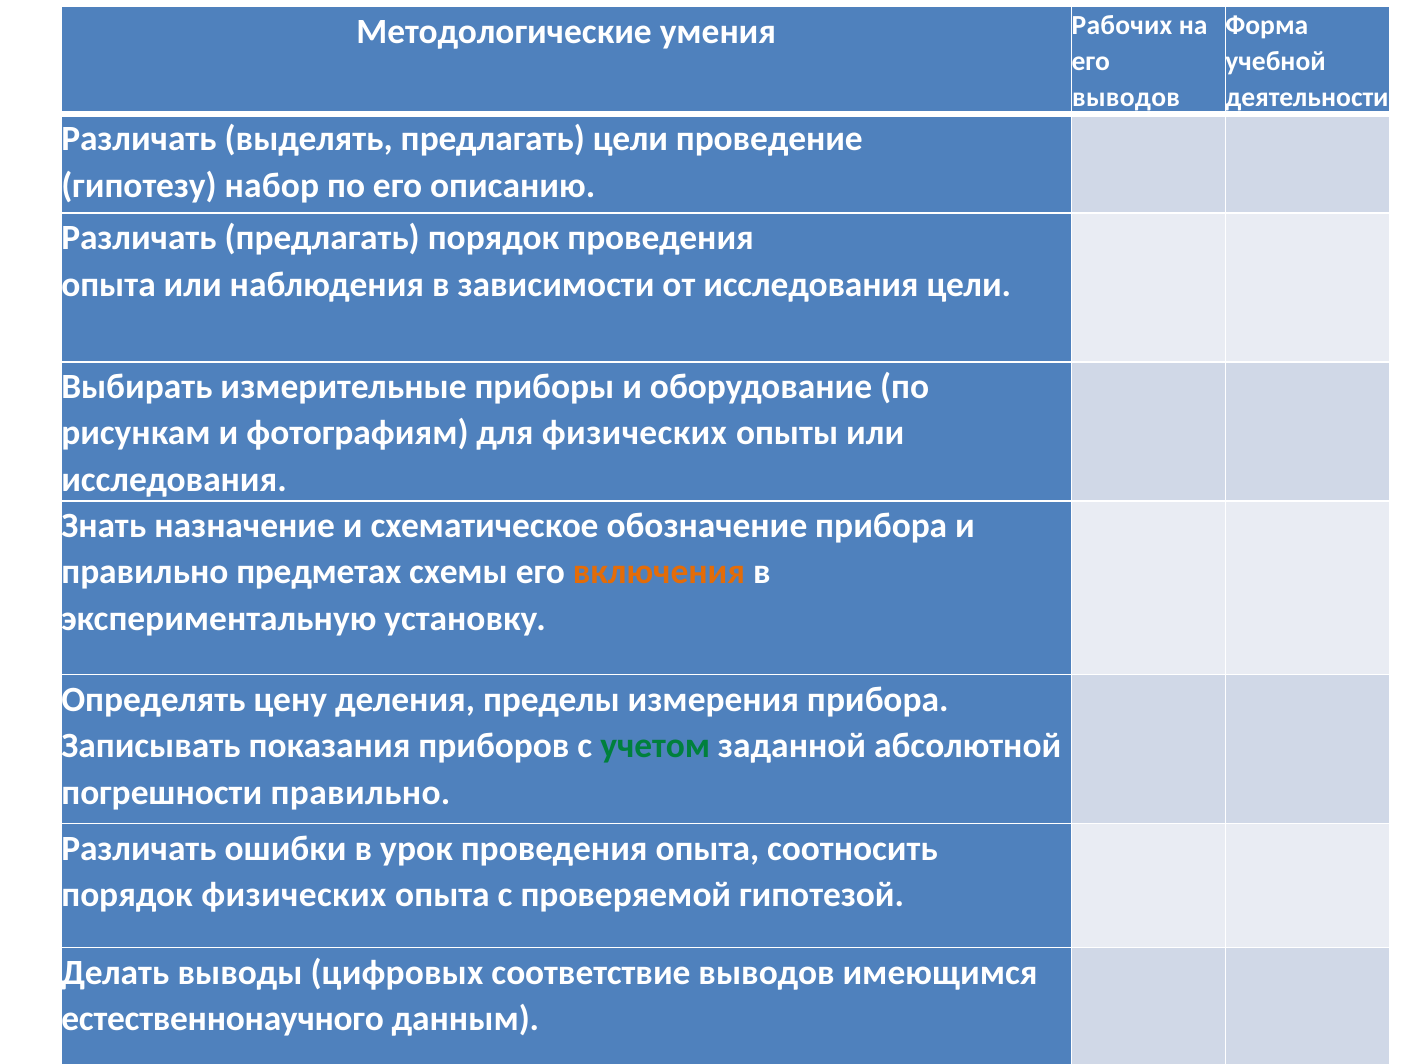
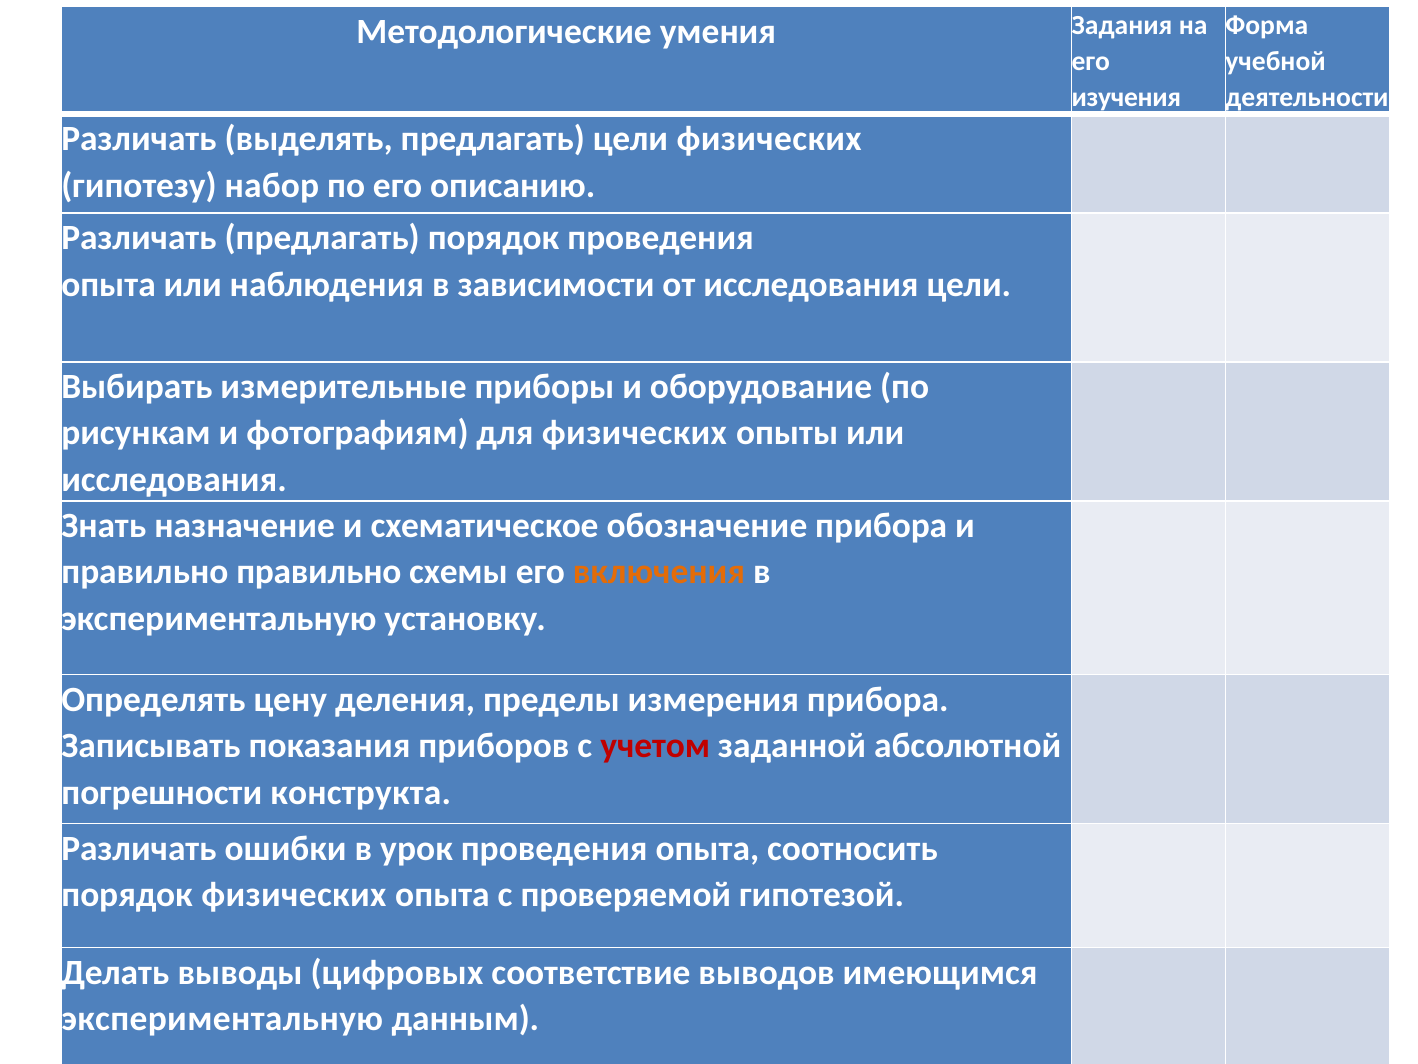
Рабочих: Рабочих -> Задания
выводов at (1126, 98): выводов -> изучения
цели проведение: проведение -> физических
правильно предметах: предметах -> правильно
учетом colour: green -> red
погрешности правильно: правильно -> конструкта
естественнонаучного at (223, 1018): естественнонаучного -> экспериментальную
